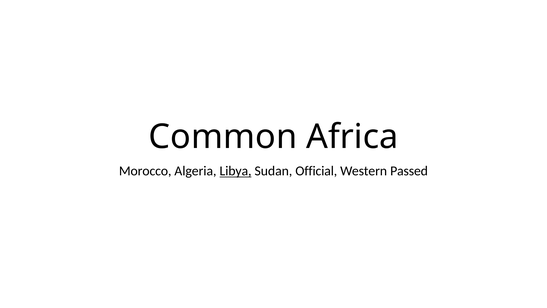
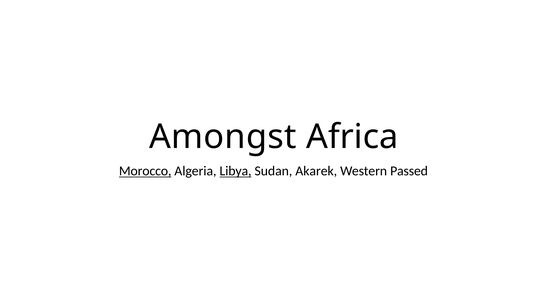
Common: Common -> Amongst
Morocco underline: none -> present
Official: Official -> Akarek
